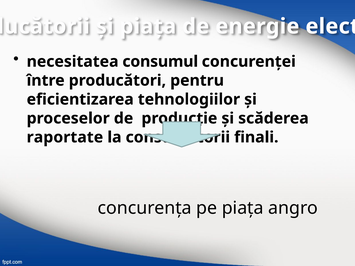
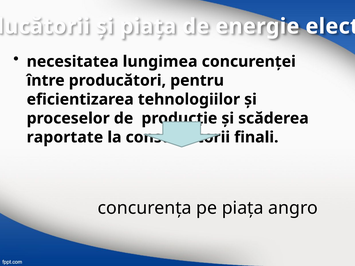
consumul: consumul -> lungimea
